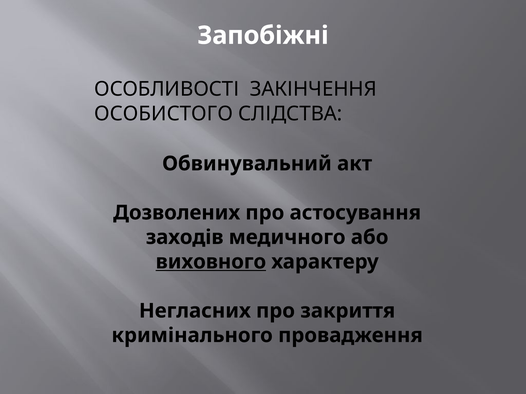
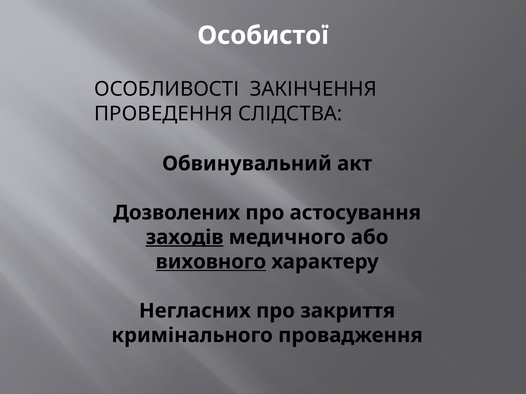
Запобіжні: Запобіжні -> Особистої
ОСОБИСТОГО: ОСОБИСТОГО -> ПРОВЕДЕННЯ
заходів underline: none -> present
